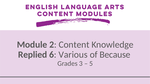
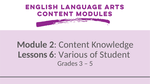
Replied: Replied -> Lessons
Because: Because -> Student
